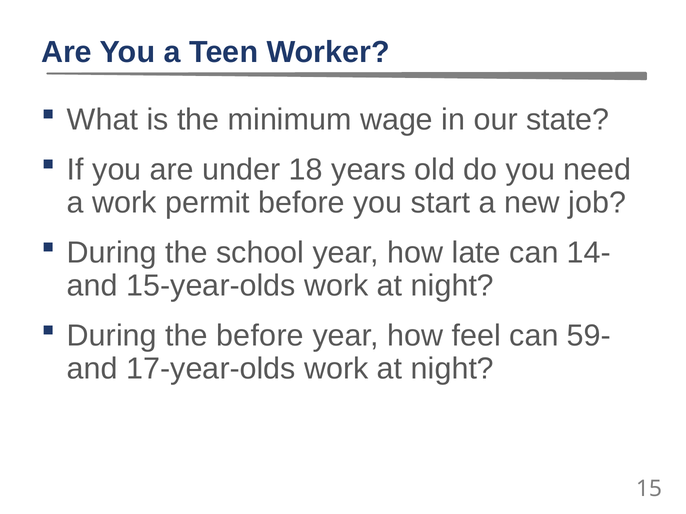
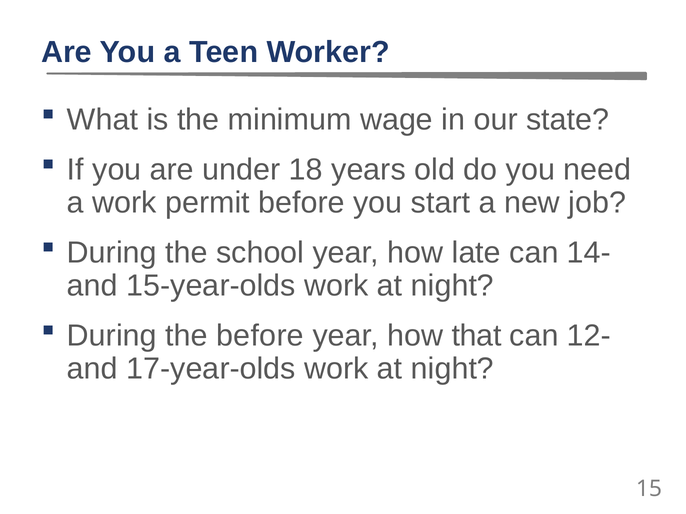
feel: feel -> that
59-: 59- -> 12-
